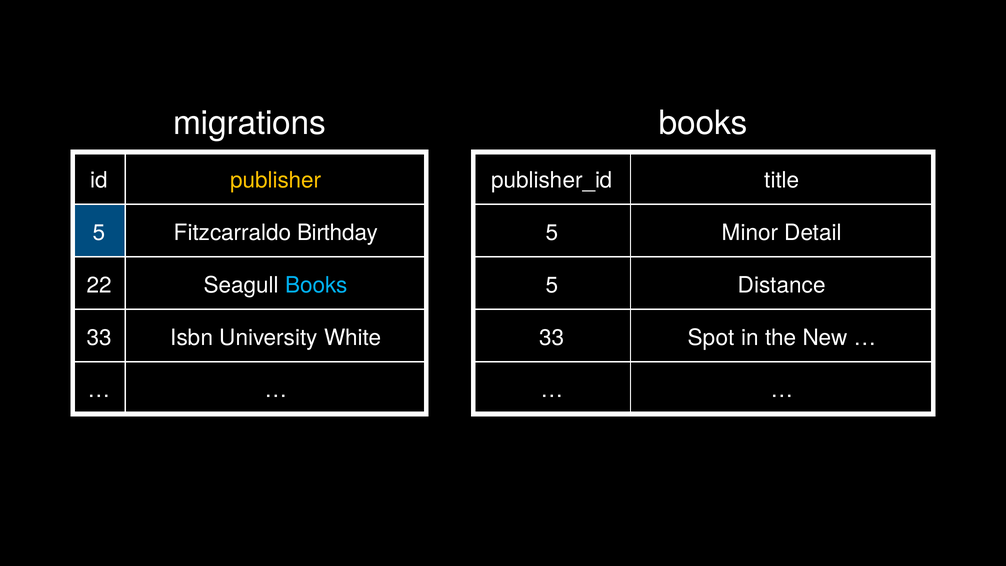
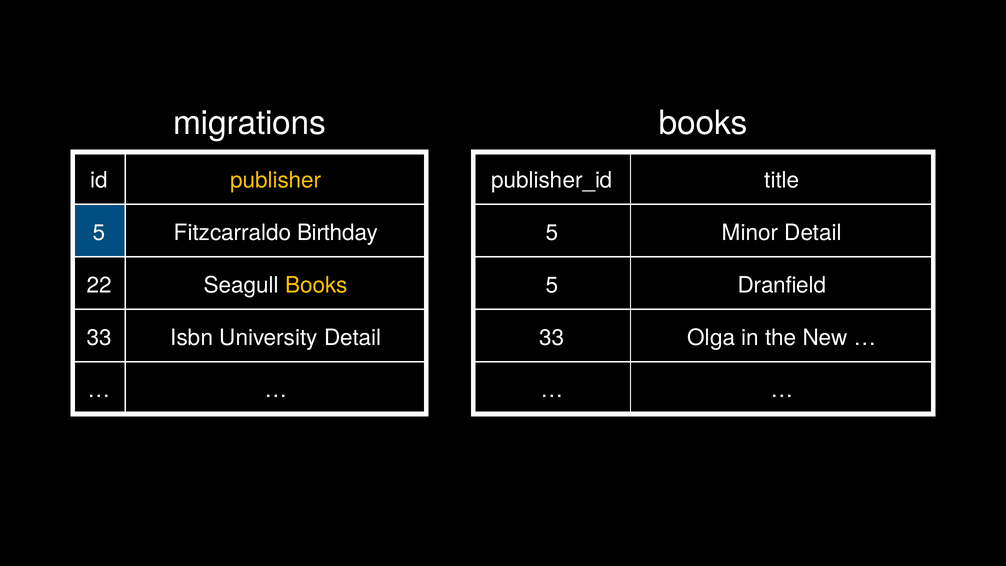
Books at (316, 285) colour: light blue -> yellow
Distance: Distance -> Dranfield
University White: White -> Detail
Spot: Spot -> Olga
